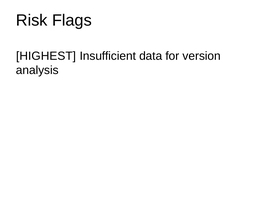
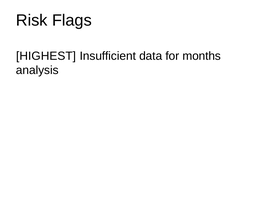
version: version -> months
